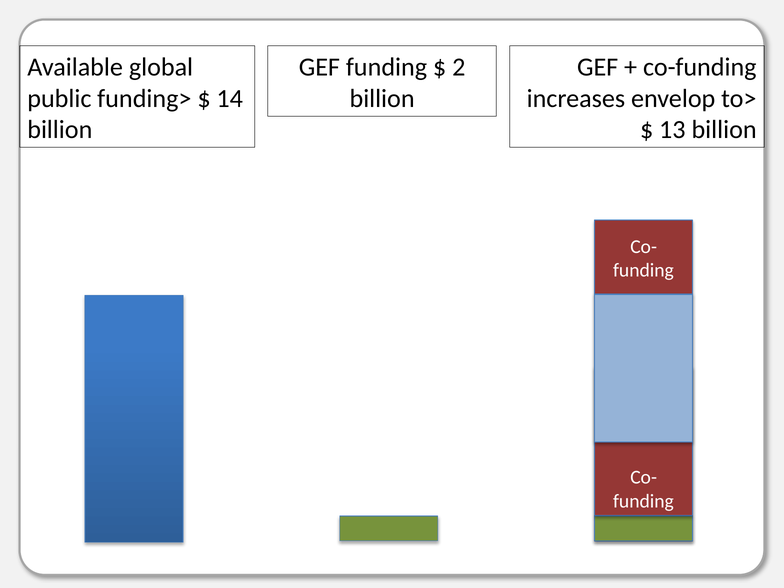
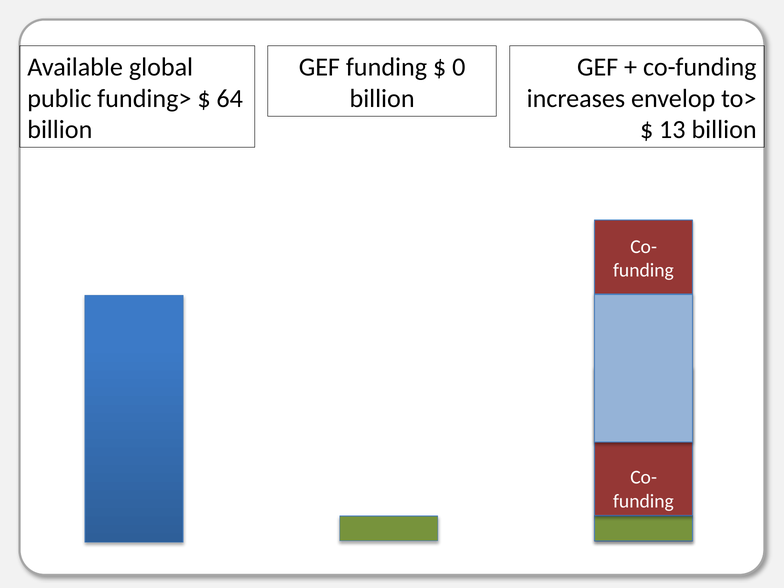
2: 2 -> 0
14: 14 -> 64
